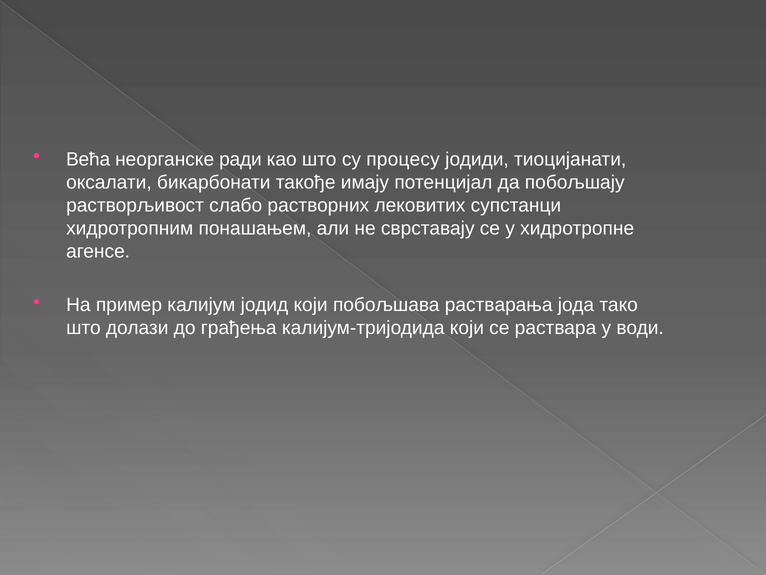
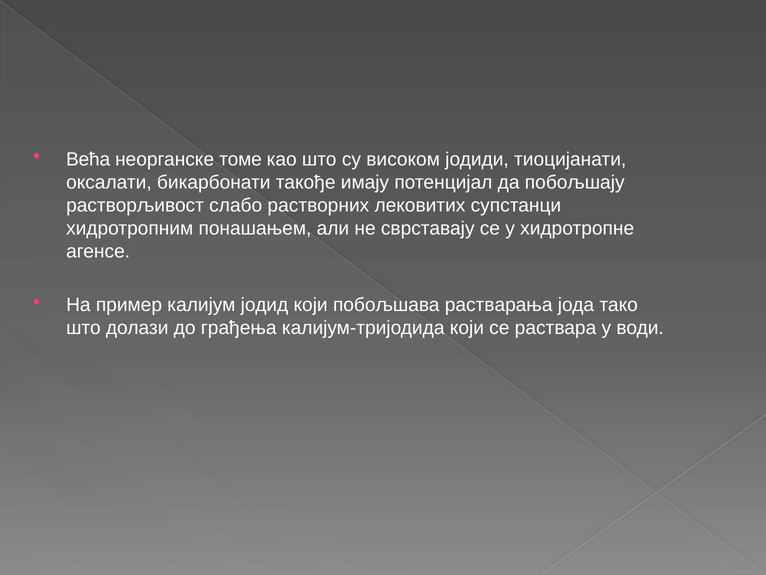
ради: ради -> томе
процесу: процесу -> високом
